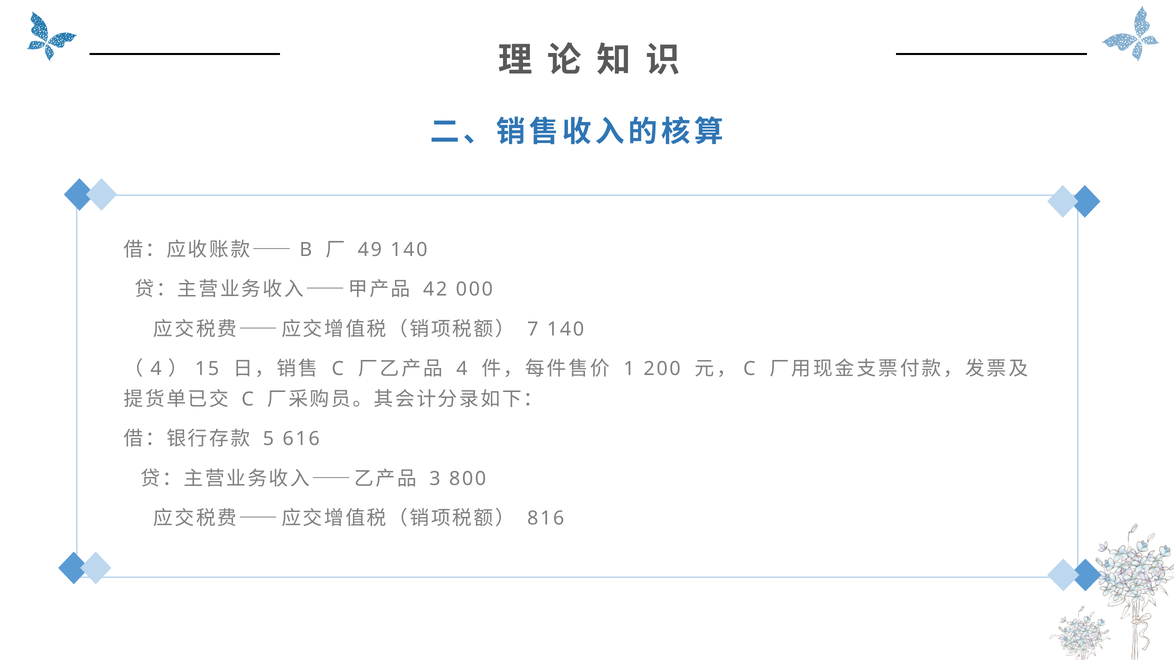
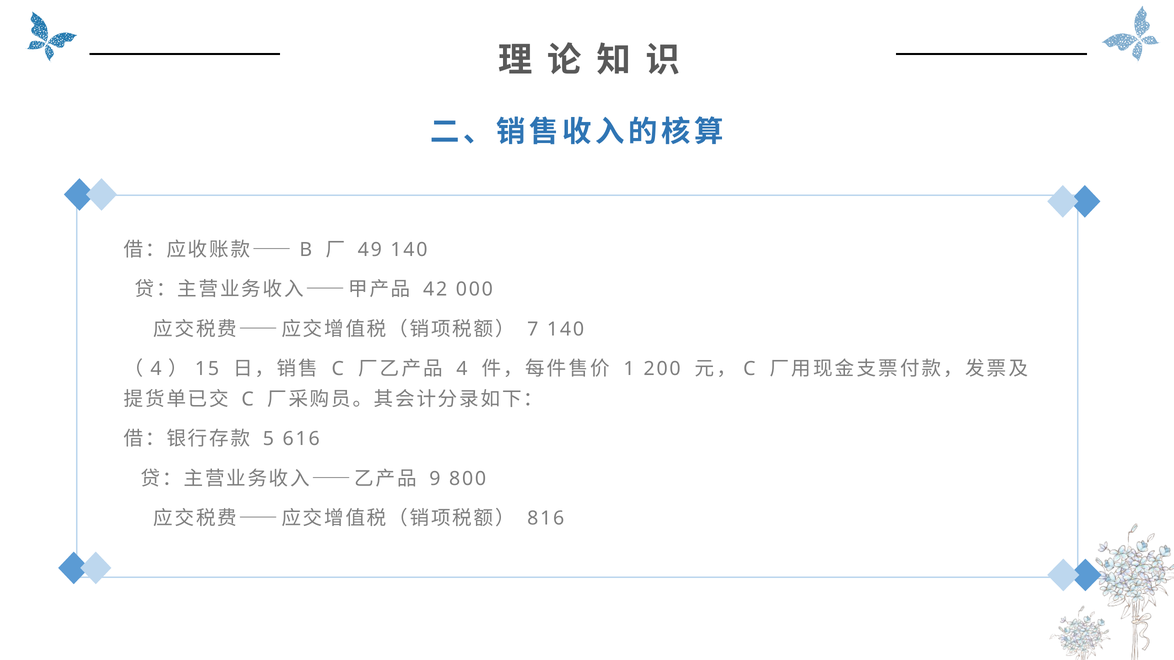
3: 3 -> 9
